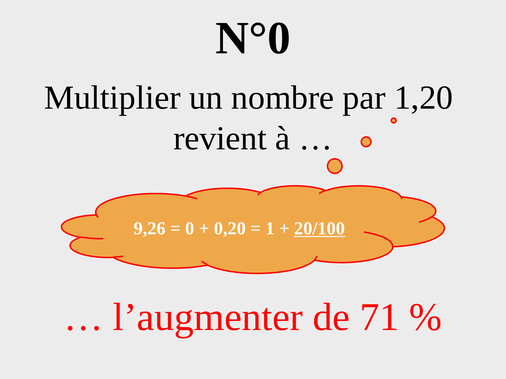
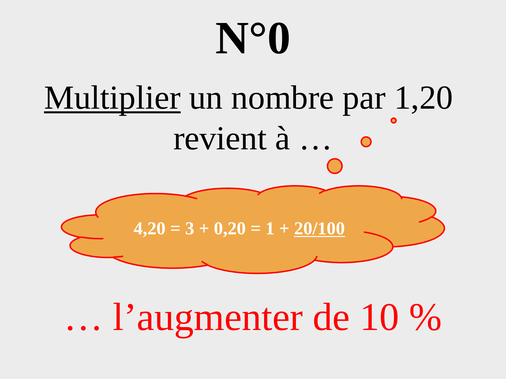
Multiplier underline: none -> present
9,26: 9,26 -> 4,20
0: 0 -> 3
71: 71 -> 10
